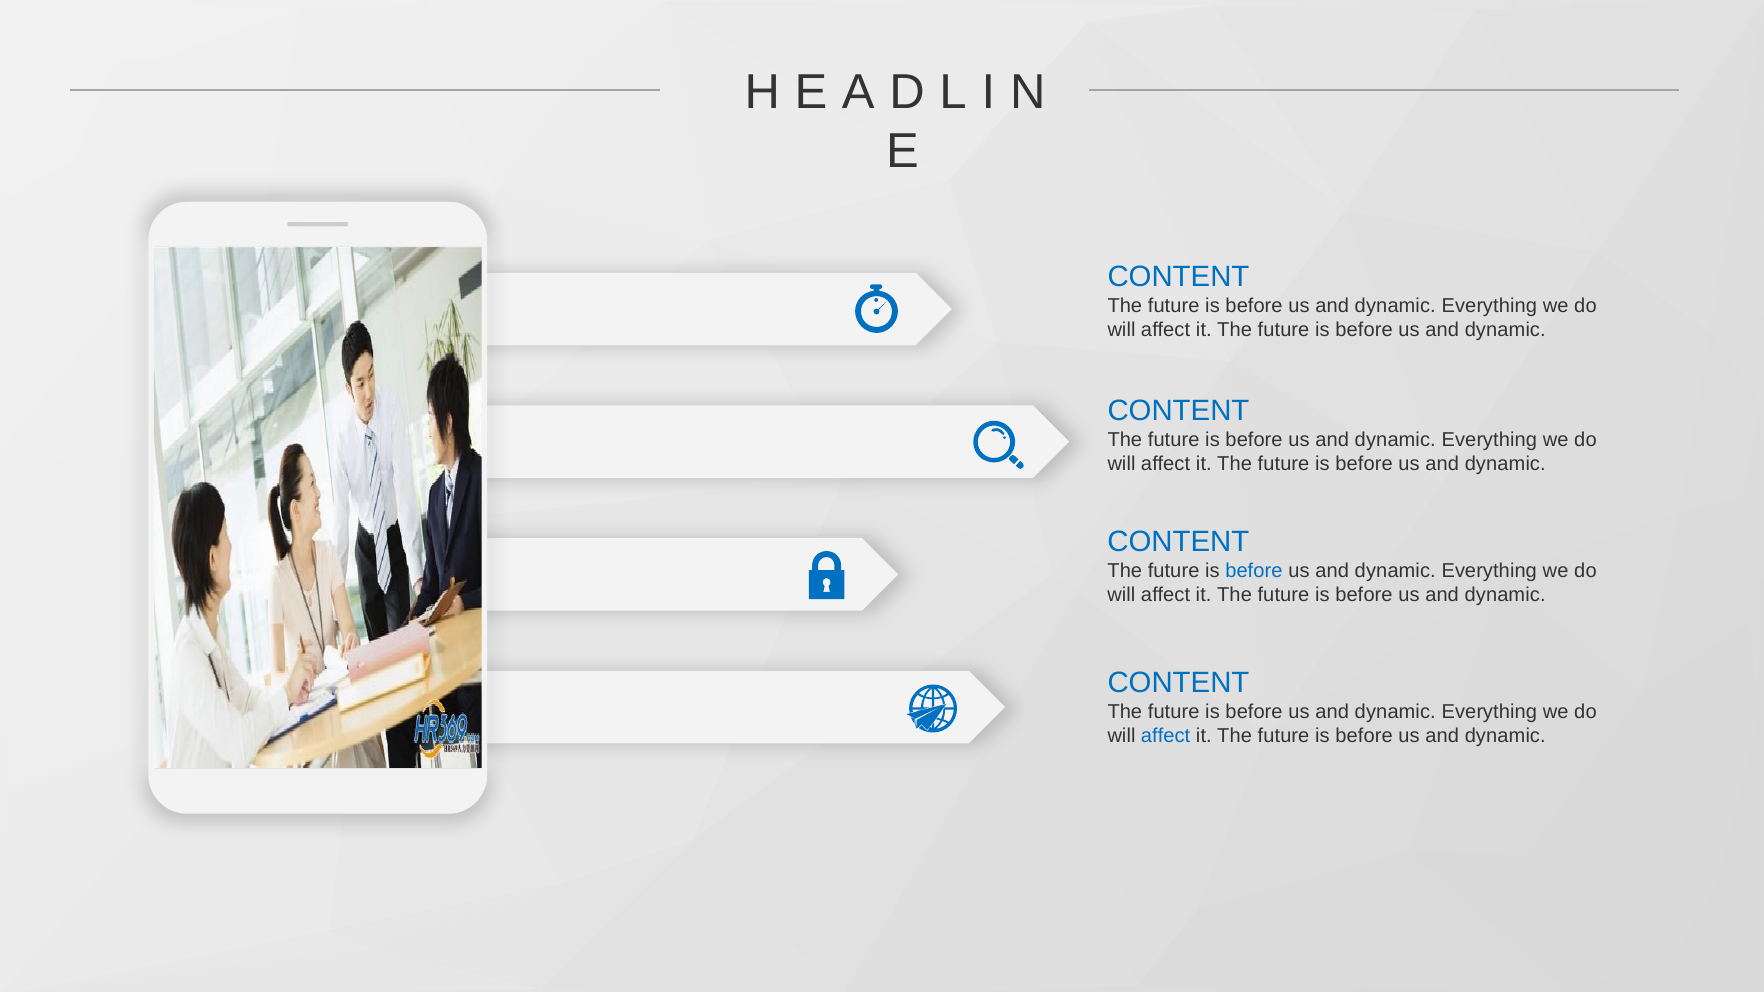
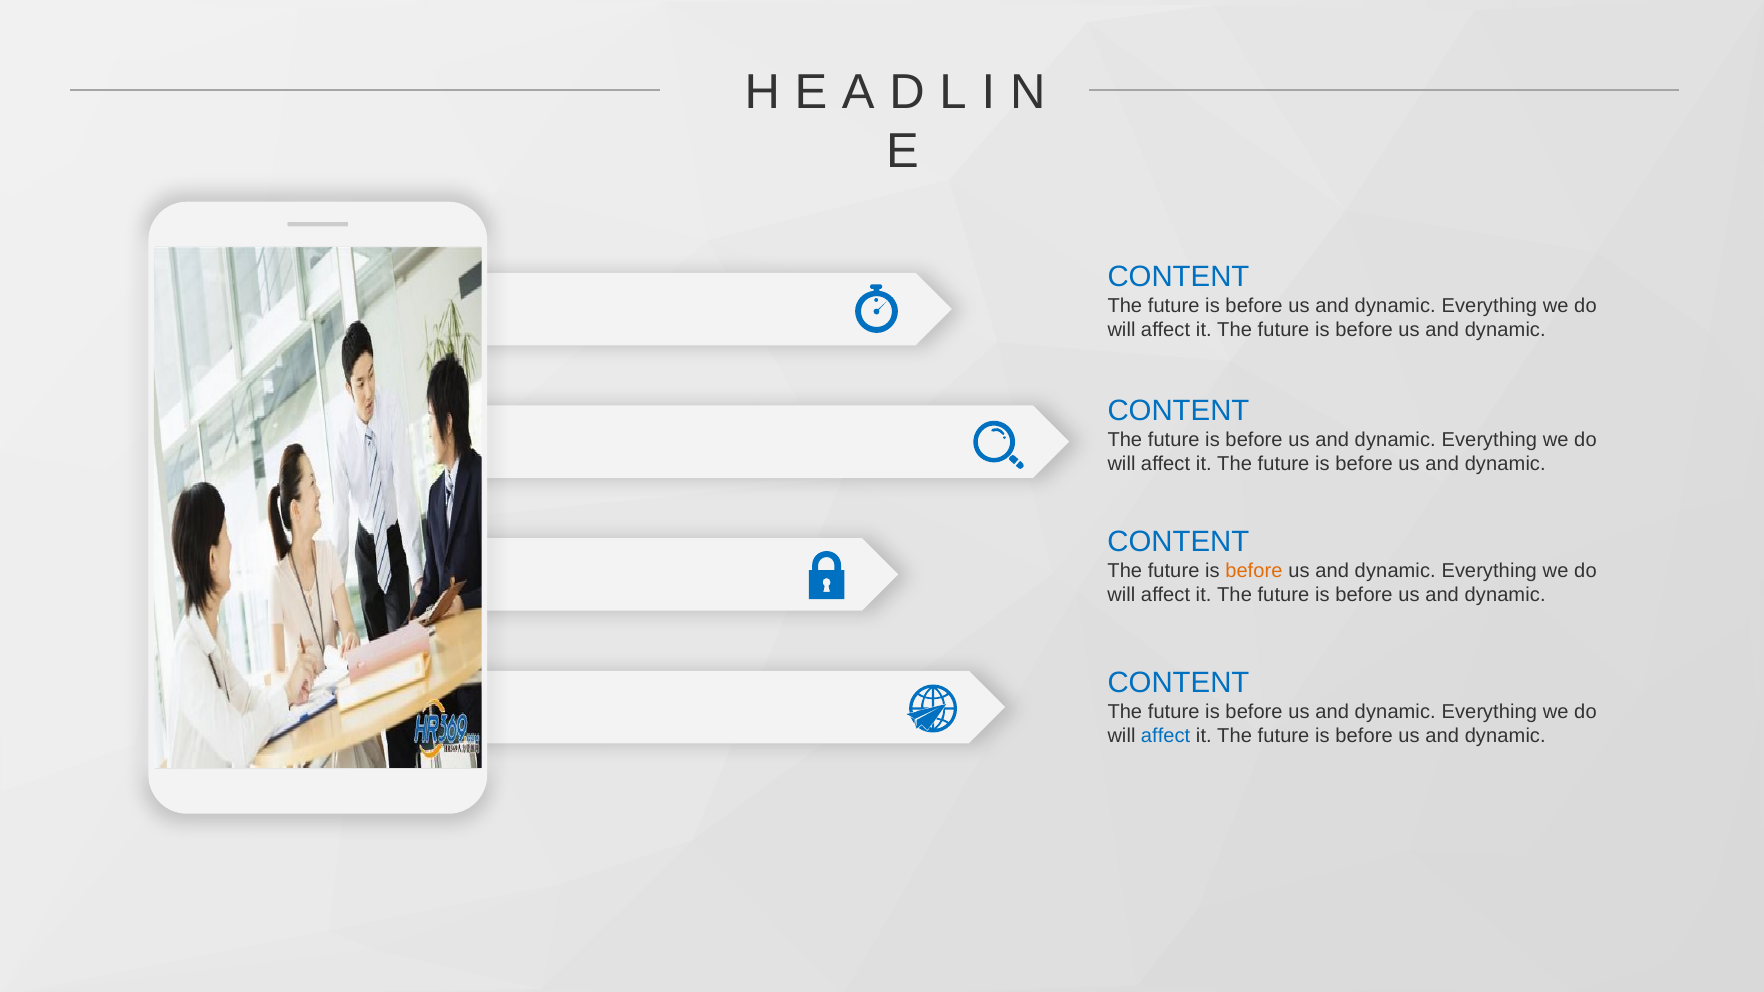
before at (1254, 571) colour: blue -> orange
